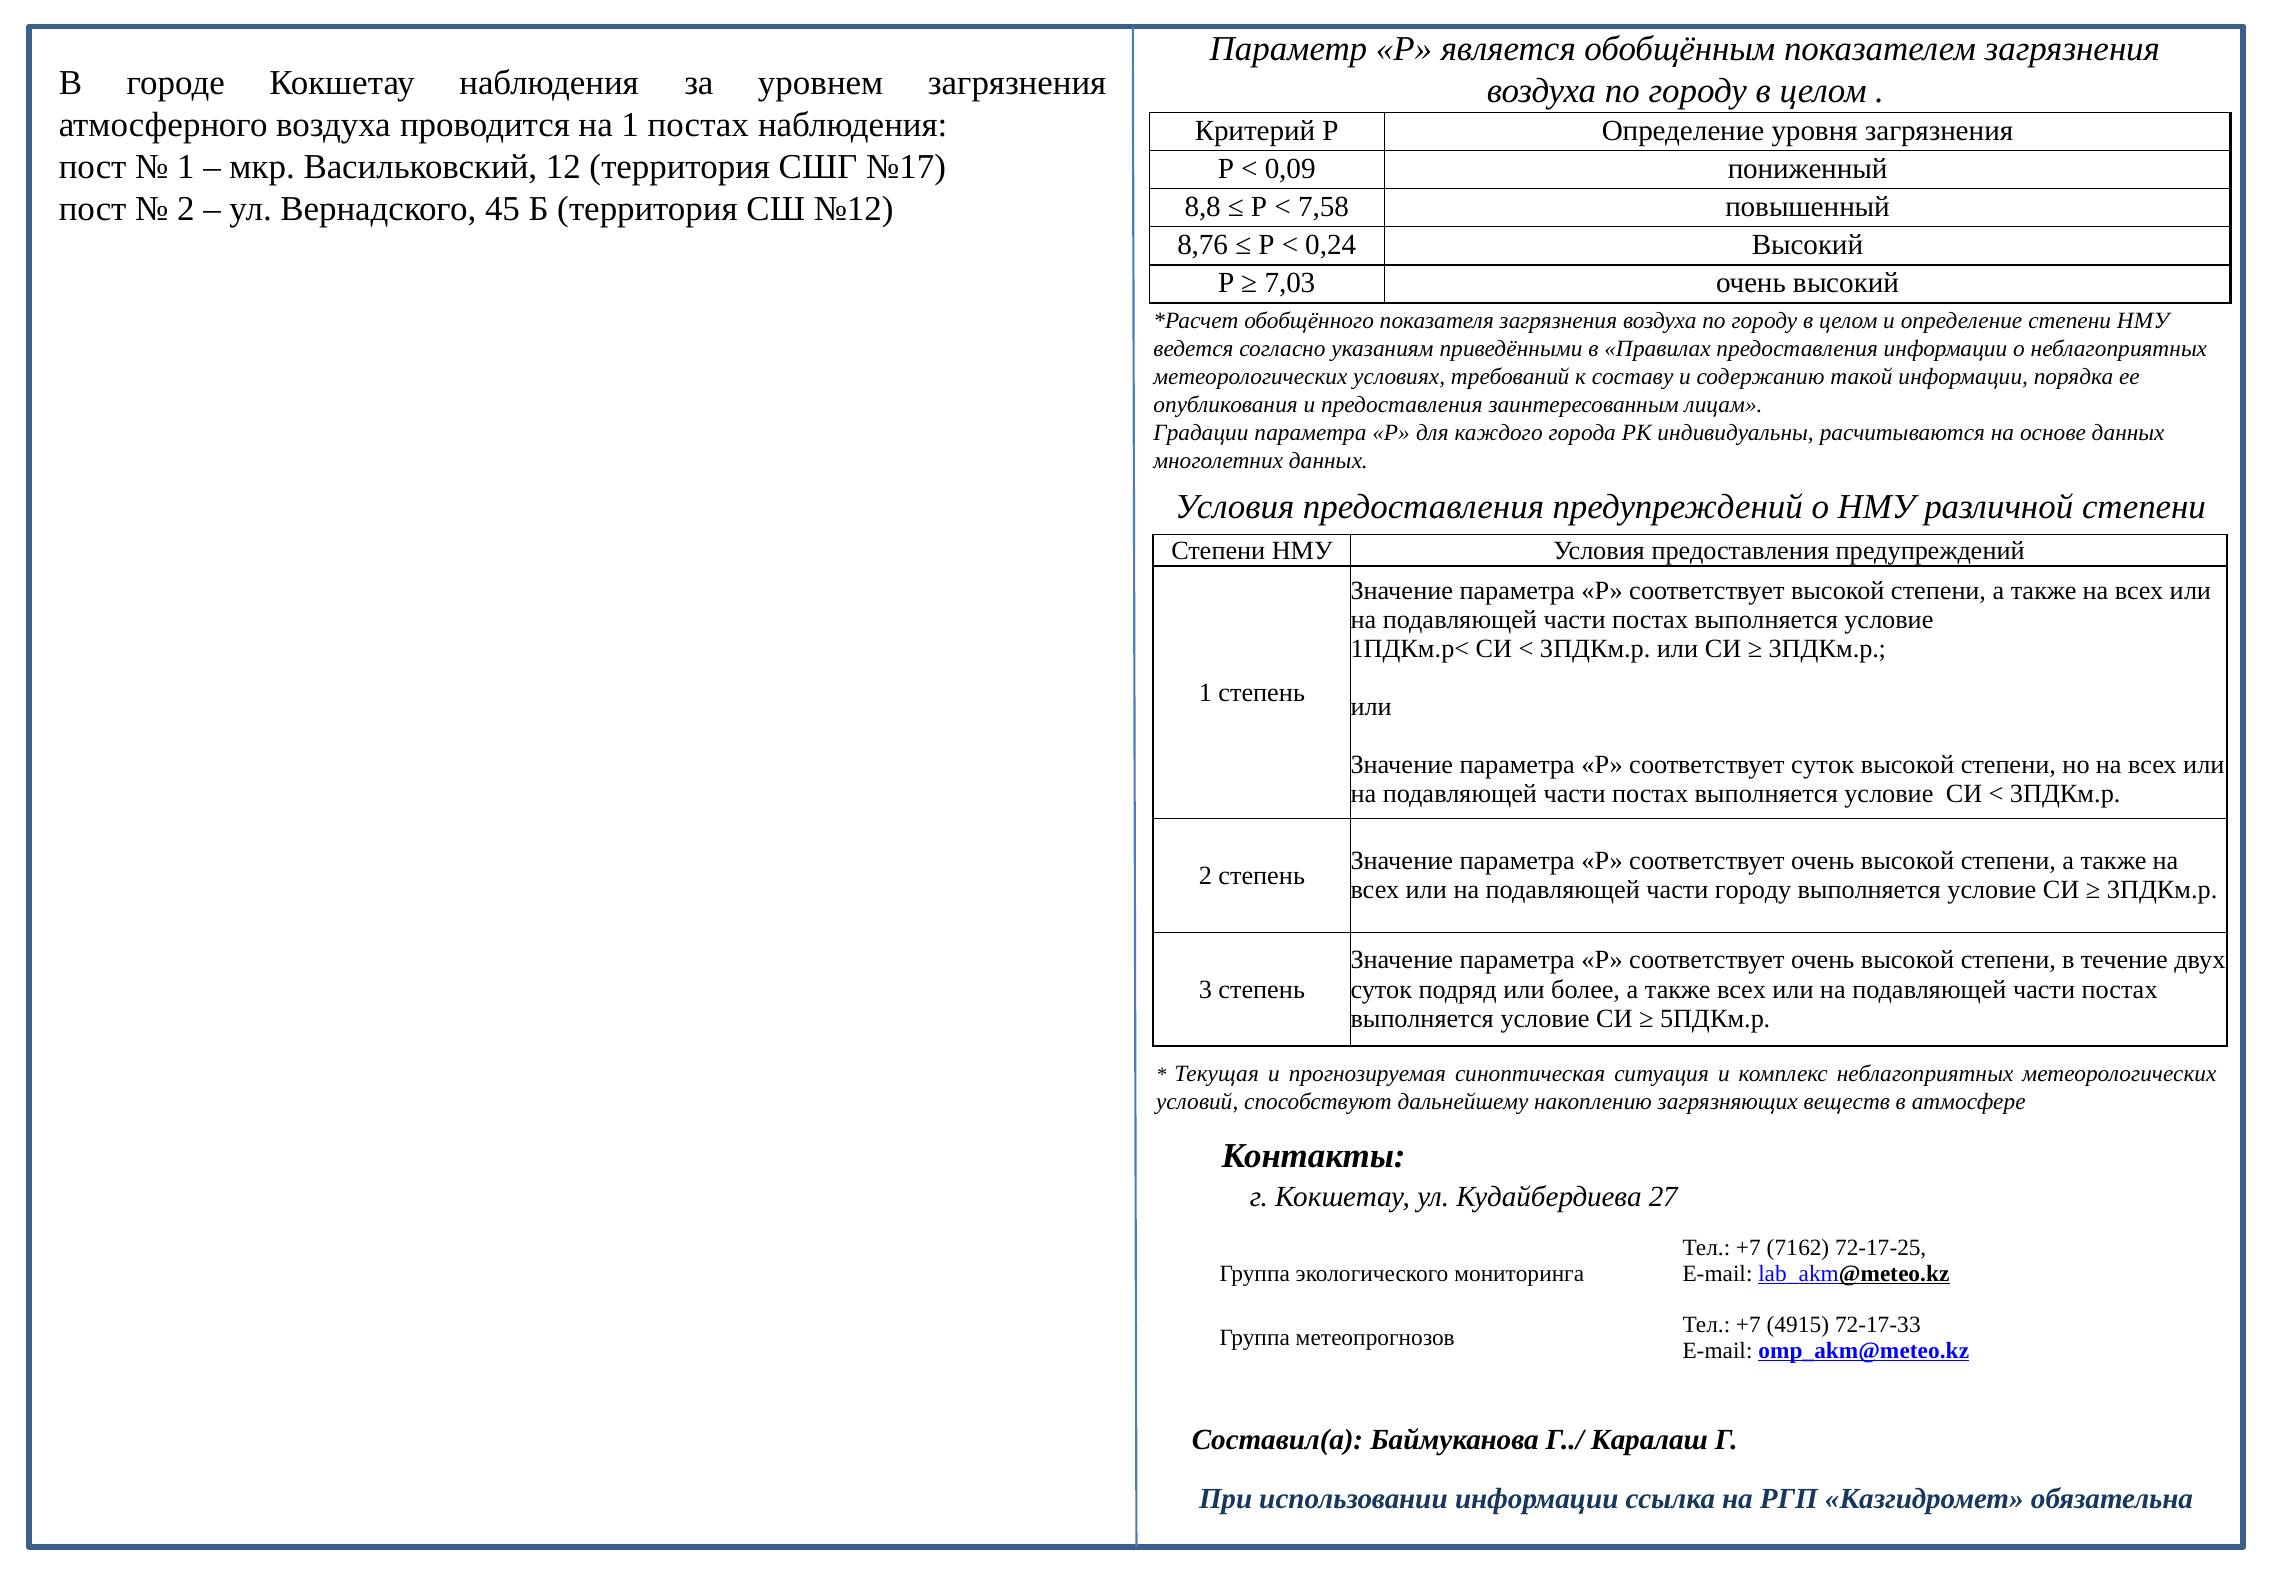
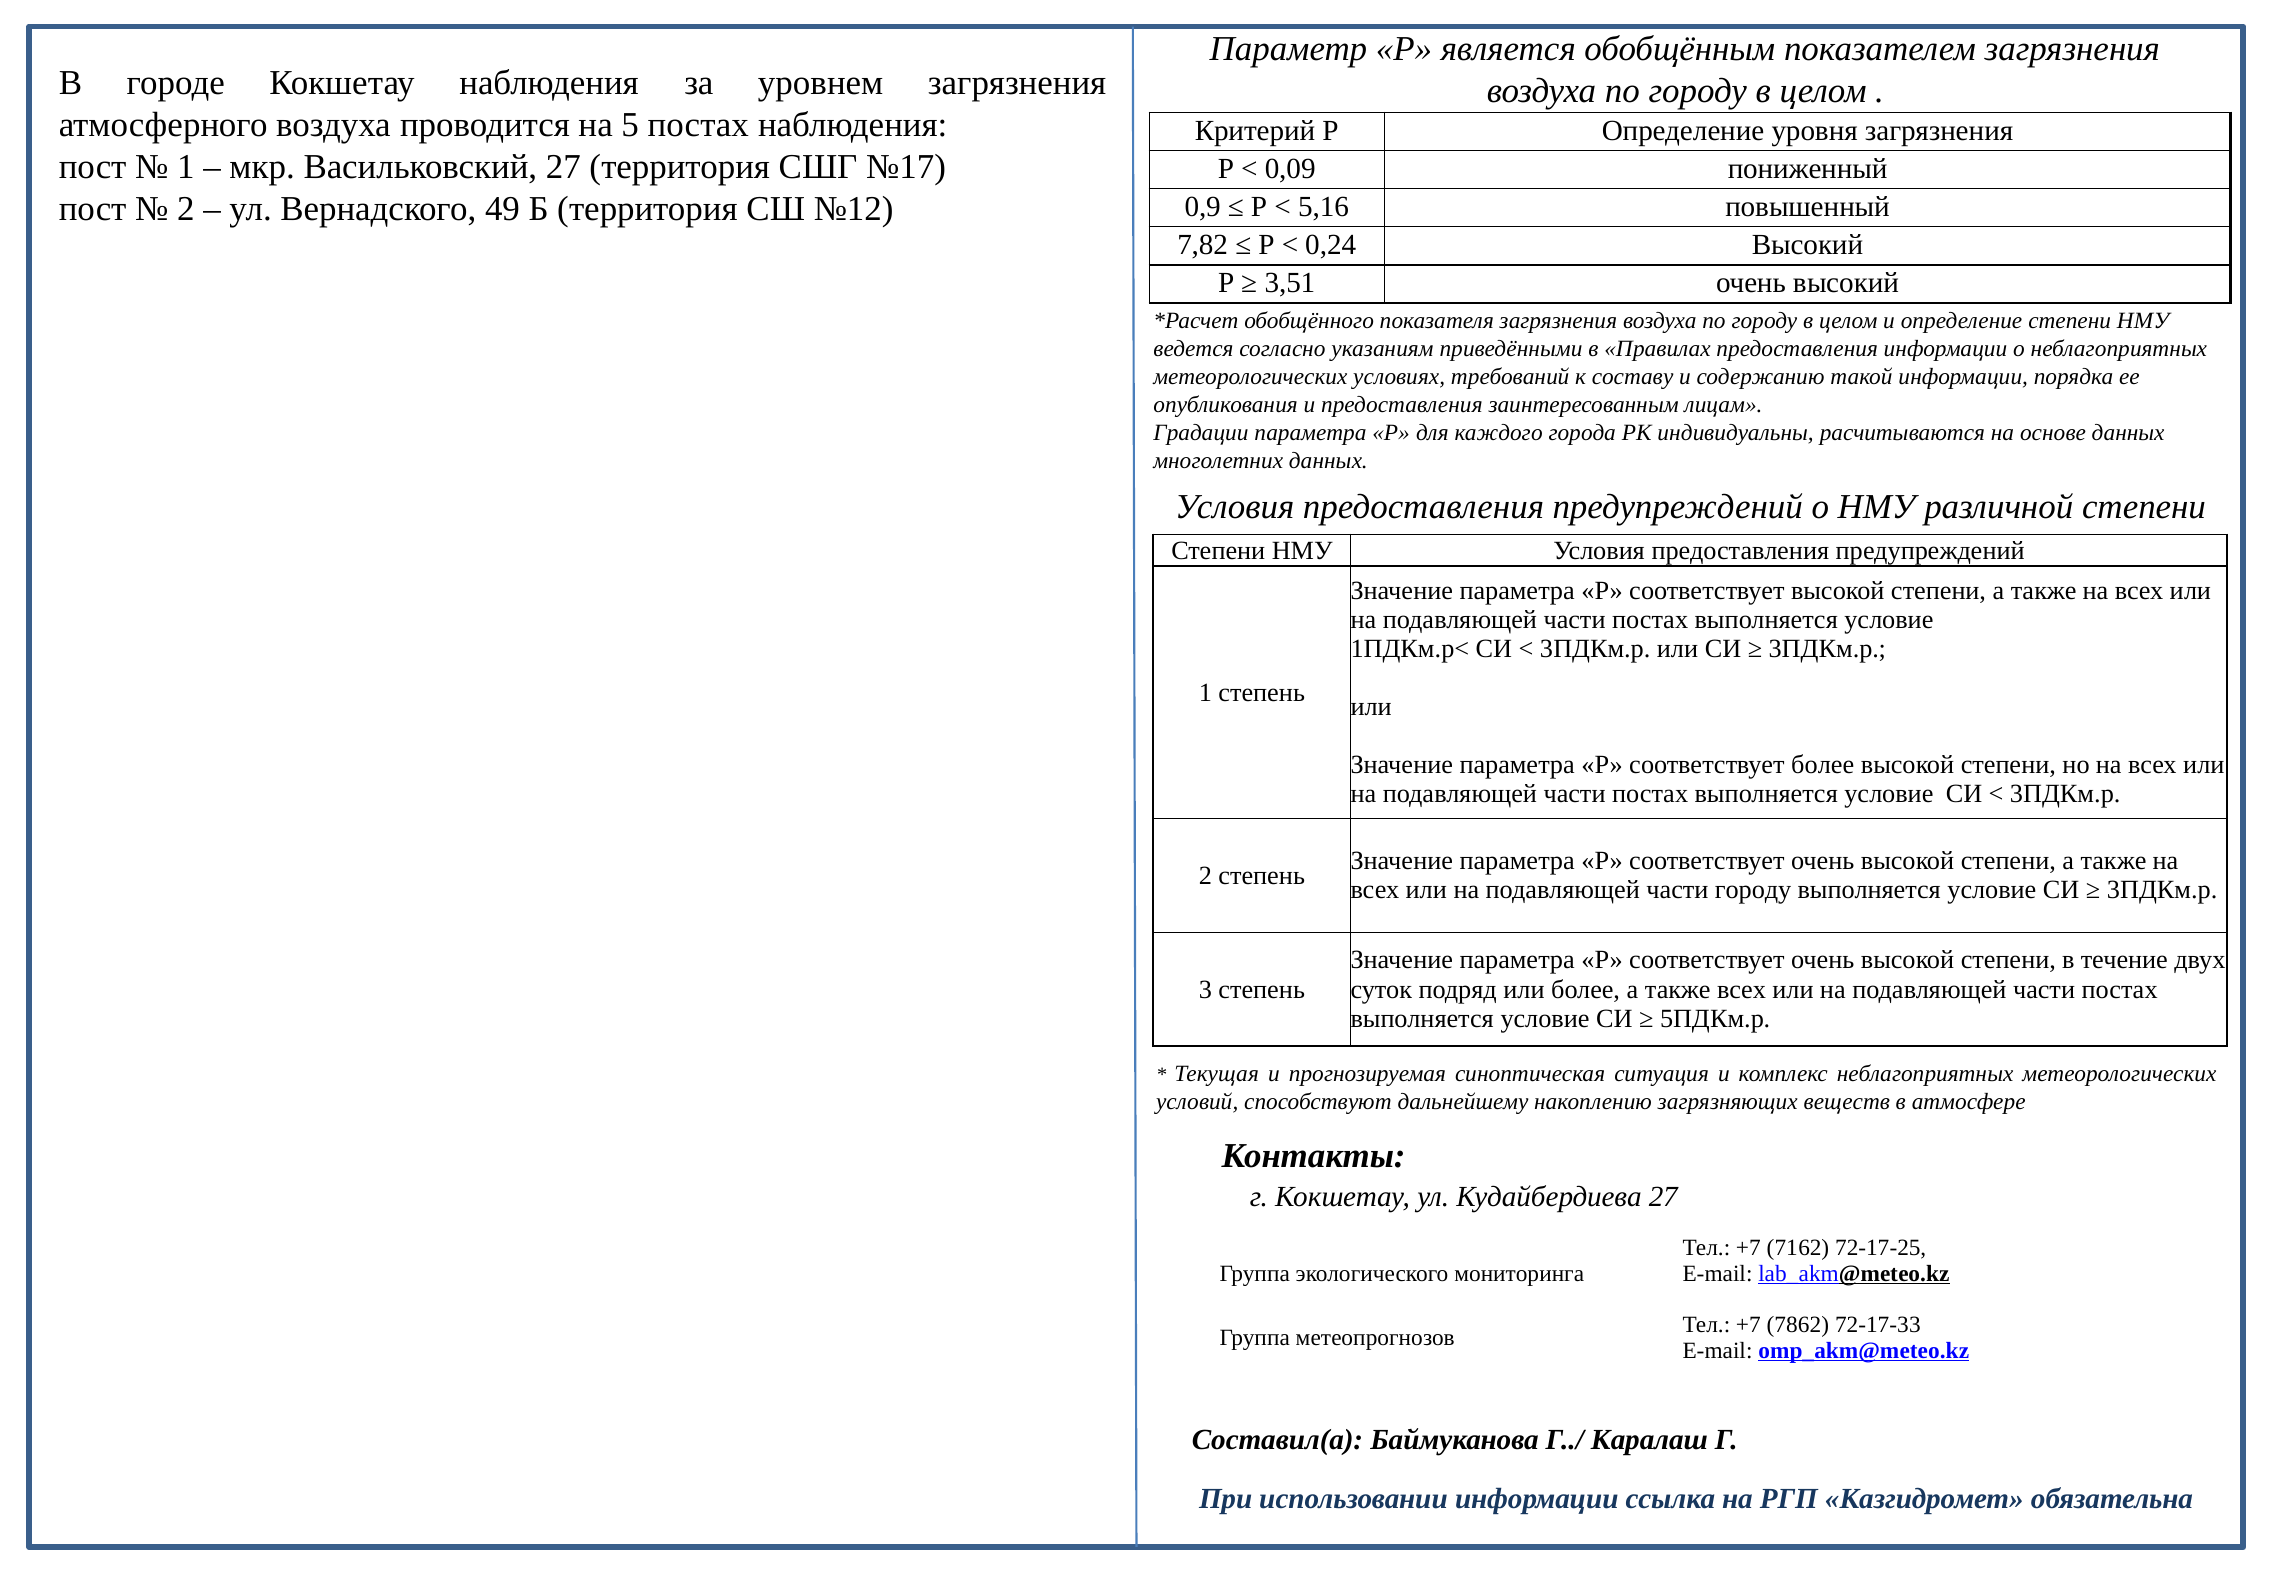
на 1: 1 -> 5
Васильковский 12: 12 -> 27
45: 45 -> 49
8,8: 8,8 -> 0,9
7,58: 7,58 -> 5,16
8,76: 8,76 -> 7,82
7,03: 7,03 -> 3,51
соответствует суток: суток -> более
4915: 4915 -> 7862
